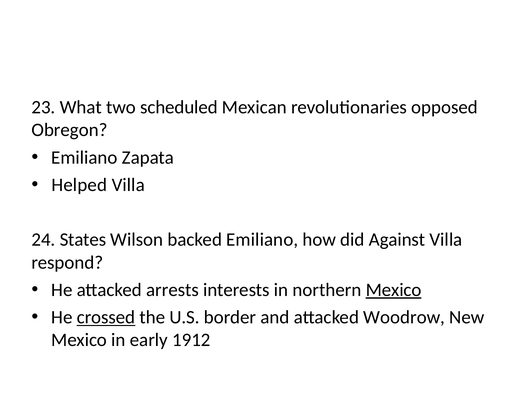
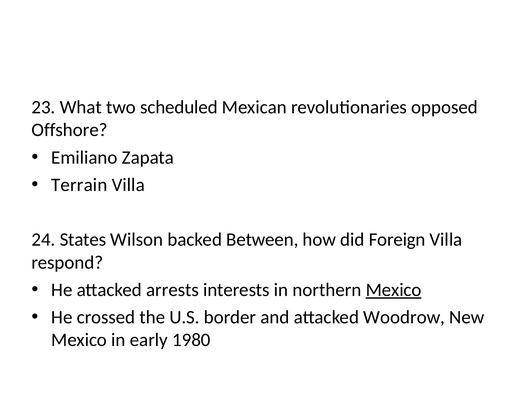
Obregon: Obregon -> Offshore
Helped: Helped -> Terrain
backed Emiliano: Emiliano -> Between
Against: Against -> Foreign
crossed underline: present -> none
1912: 1912 -> 1980
